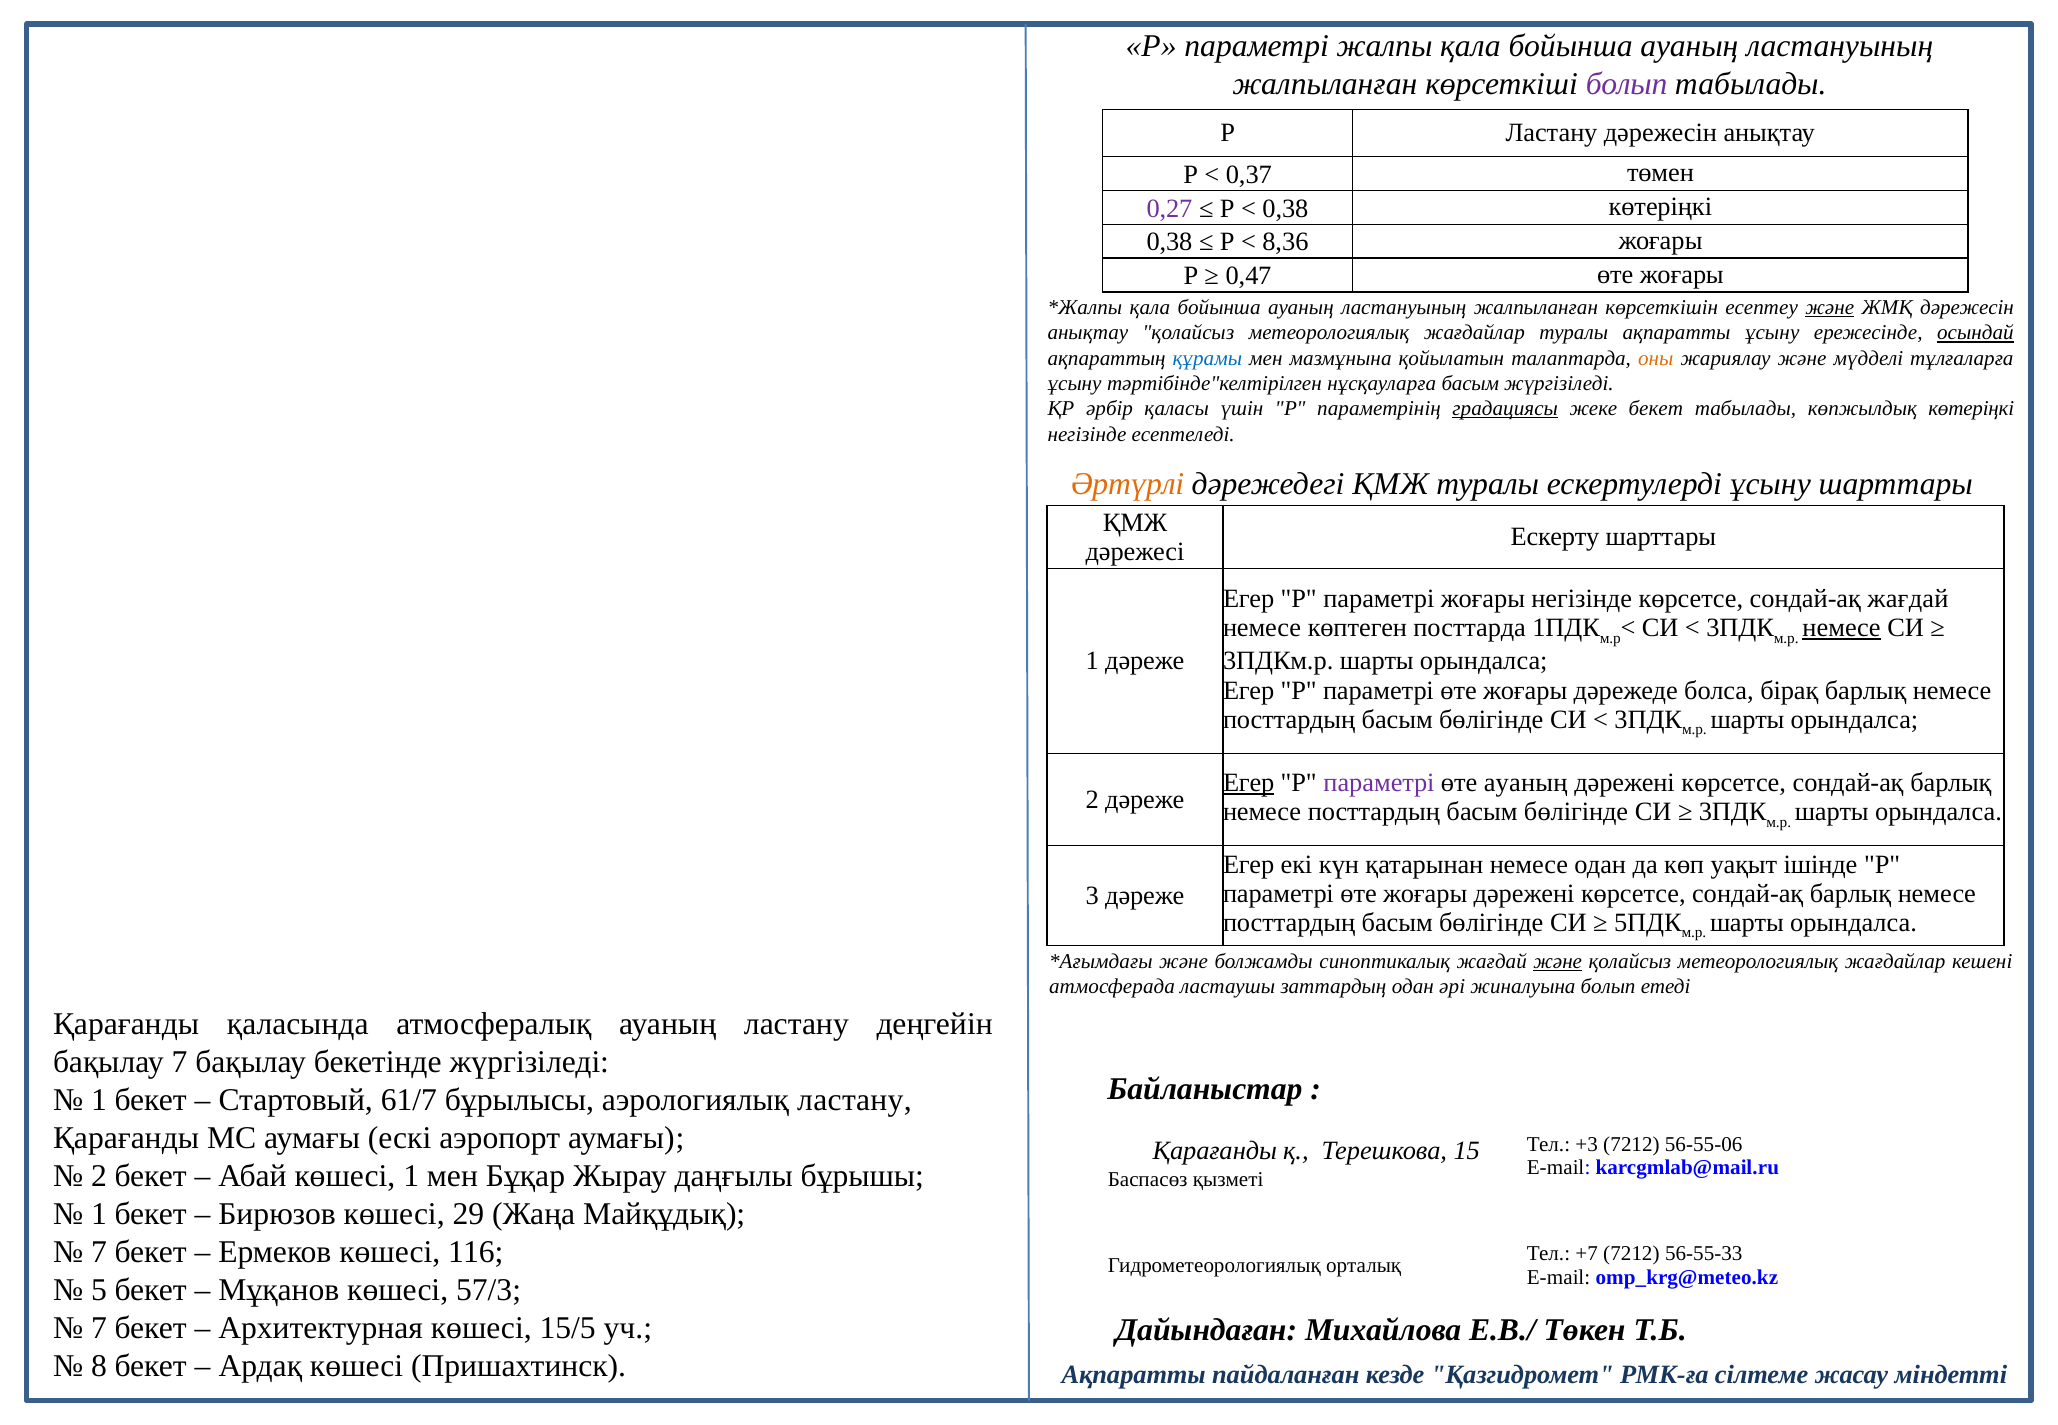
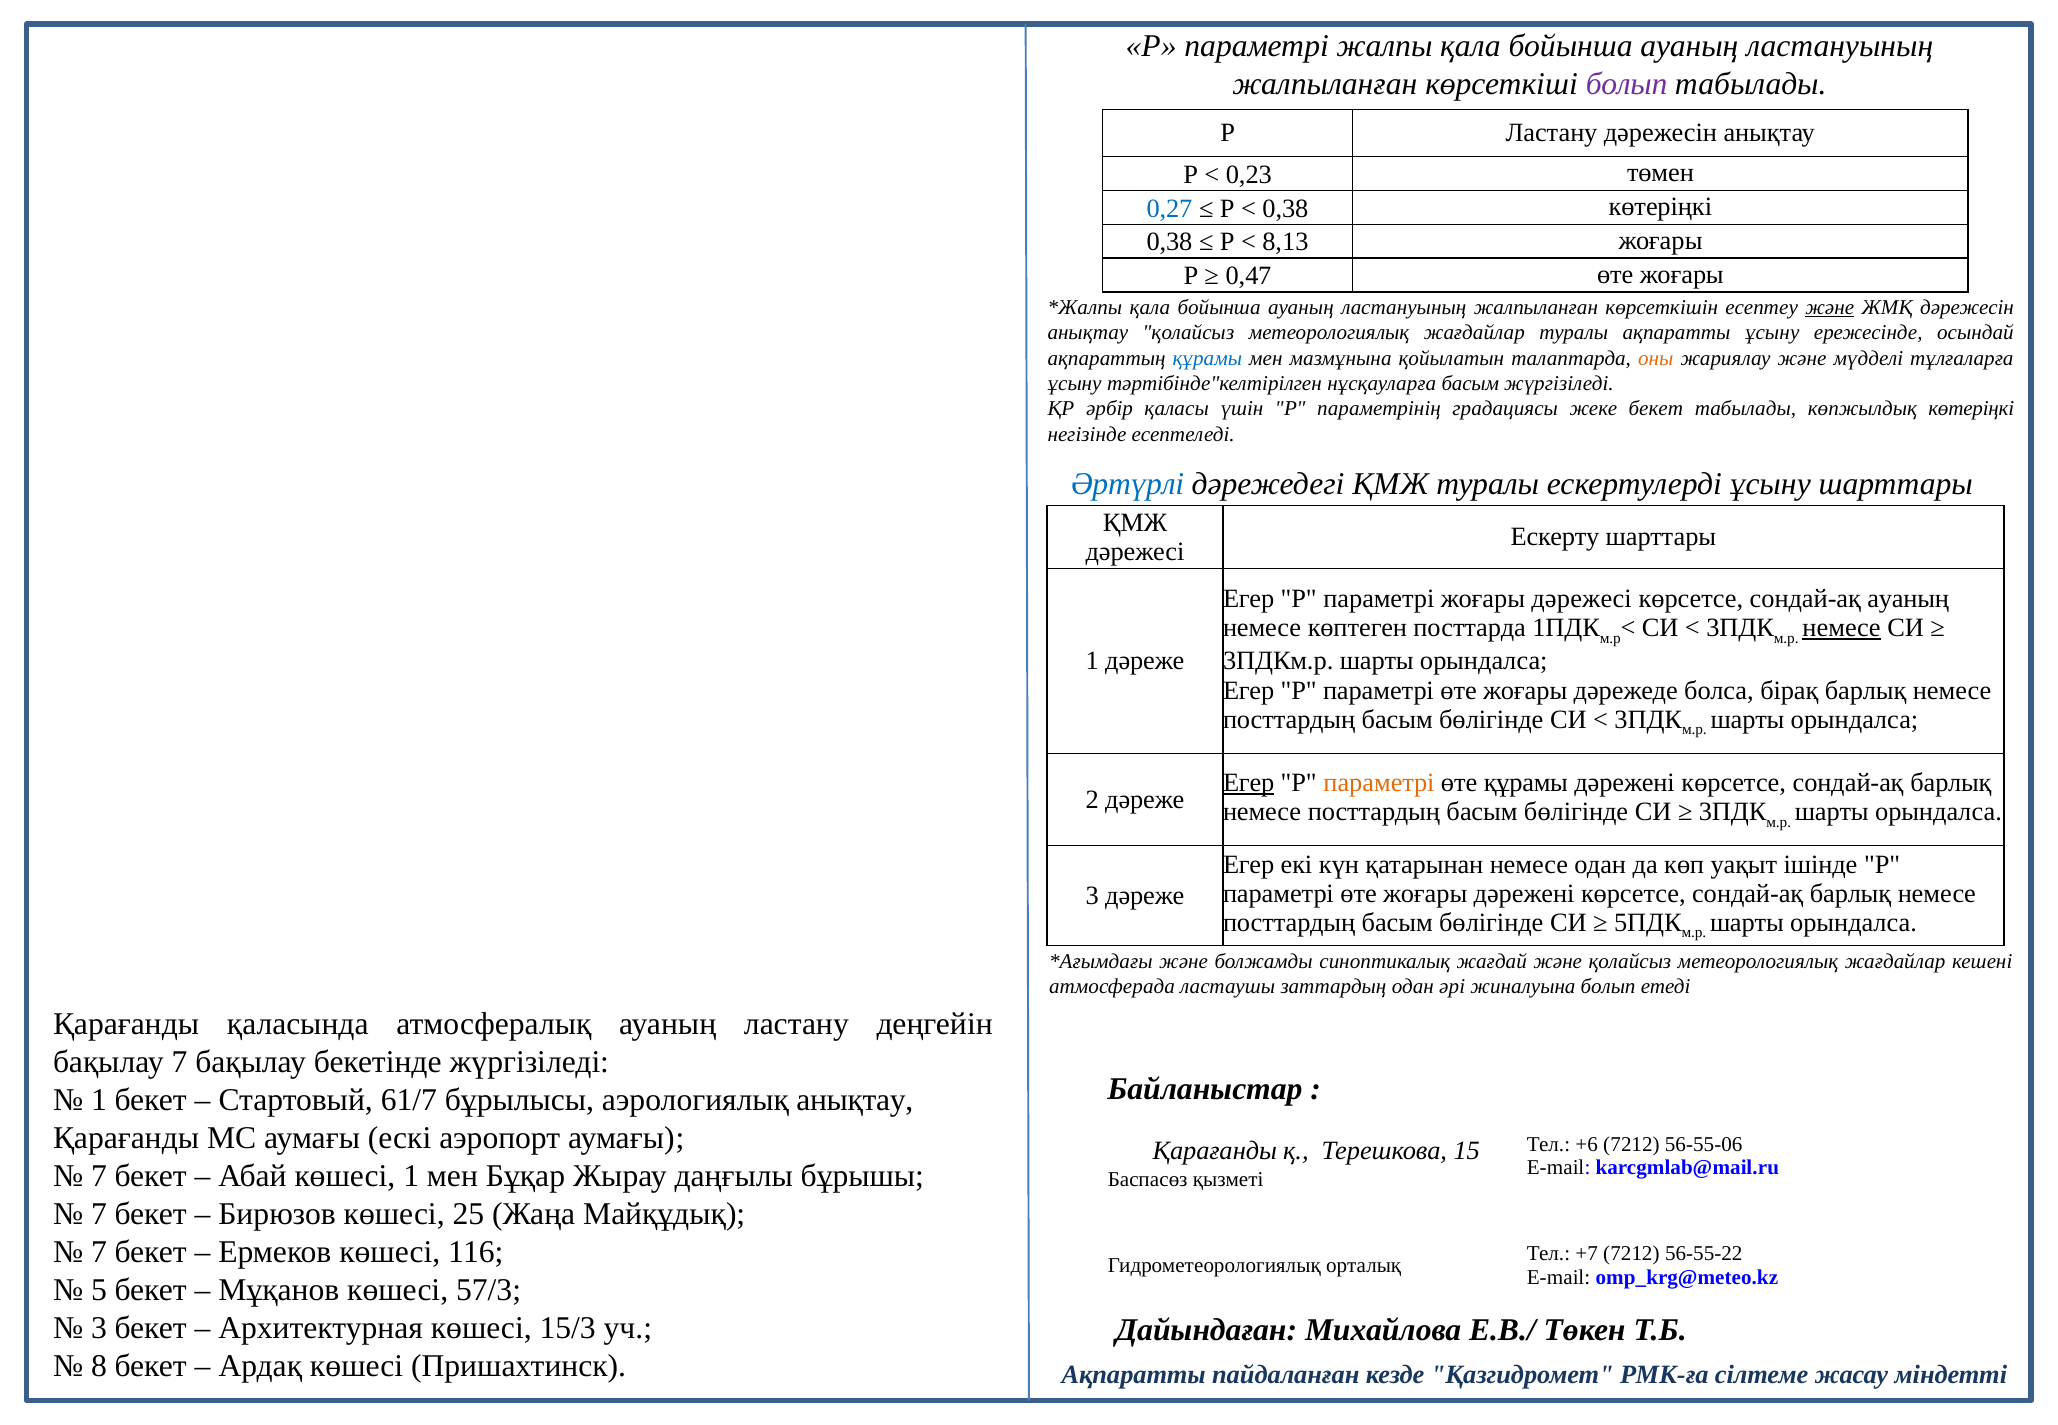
0,37: 0,37 -> 0,23
0,27 colour: purple -> blue
8,36: 8,36 -> 8,13
осындай underline: present -> none
градациясы underline: present -> none
Әртүрлі colour: orange -> blue
жоғары негізінде: негізінде -> дәрежесі
сондай-ақ жағдай: жағдай -> ауаның
параметрі at (1379, 783) colour: purple -> orange
өте ауаның: ауаның -> құрамы
және at (1558, 961) underline: present -> none
аэрологиялық ластану: ластану -> анықтау
+3: +3 -> +6
2 at (99, 1176): 2 -> 7
1 at (99, 1214): 1 -> 7
29: 29 -> 25
56-55-33: 56-55-33 -> 56-55-22
7 at (99, 1328): 7 -> 3
15/5: 15/5 -> 15/3
